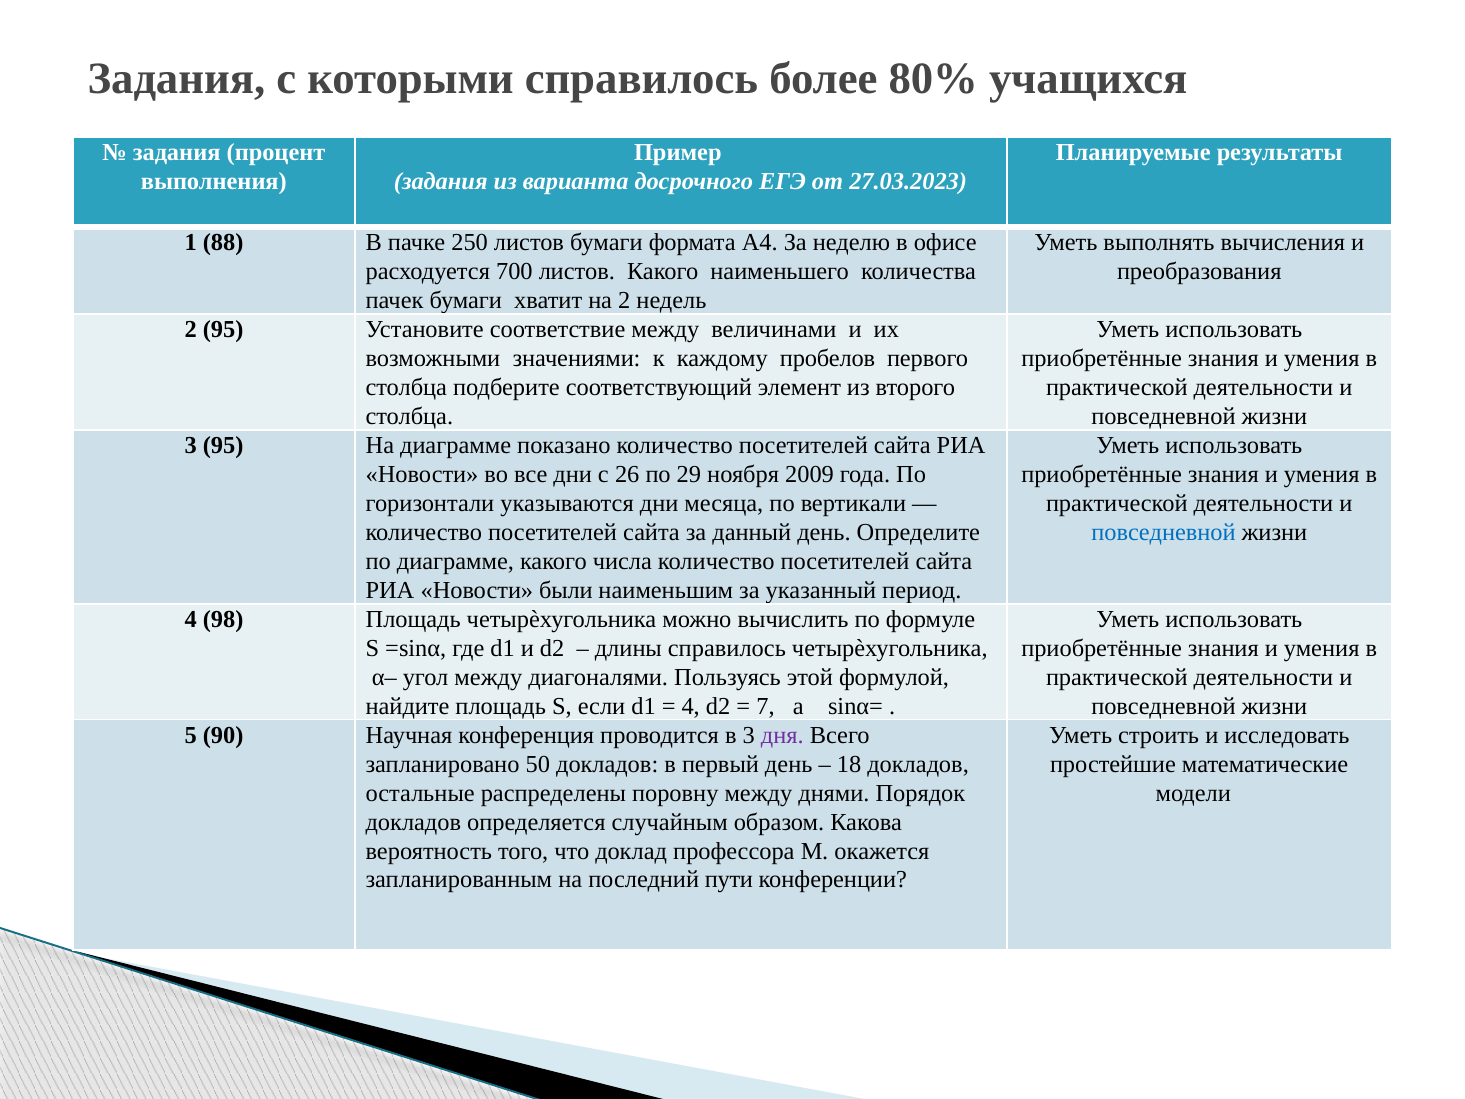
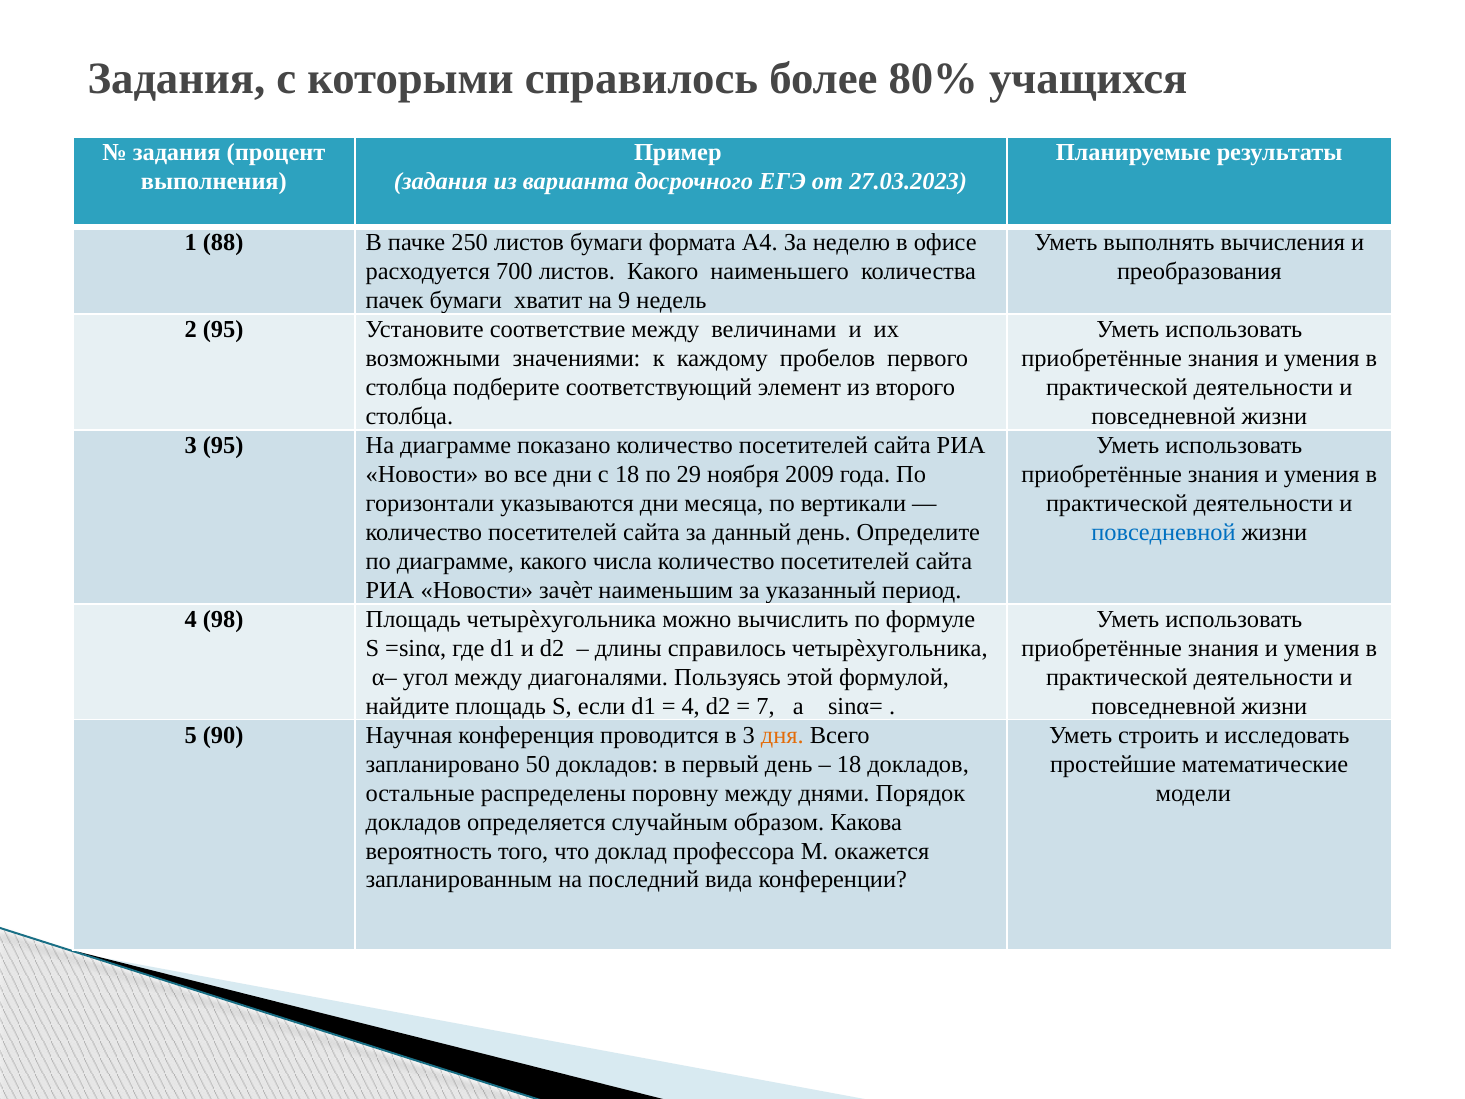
на 2: 2 -> 9
с 26: 26 -> 18
были: были -> зачѐт
дня colour: purple -> orange
пути: пути -> вида
